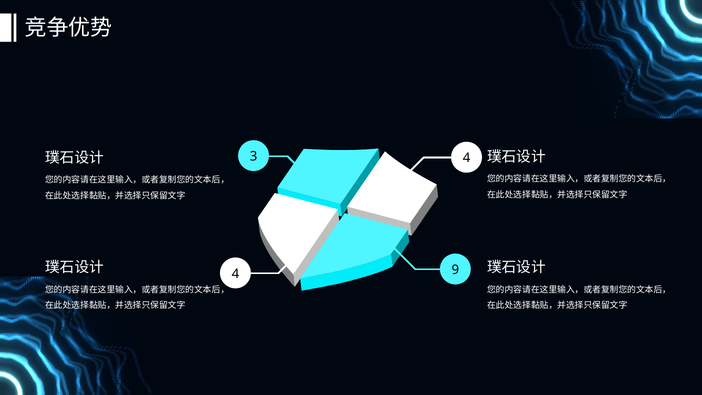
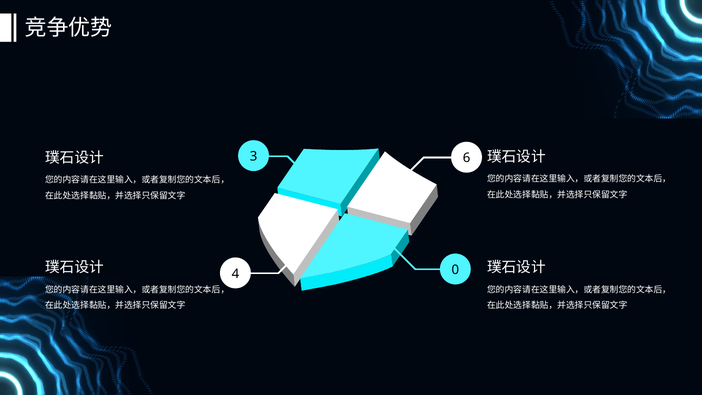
3 4: 4 -> 6
9: 9 -> 0
